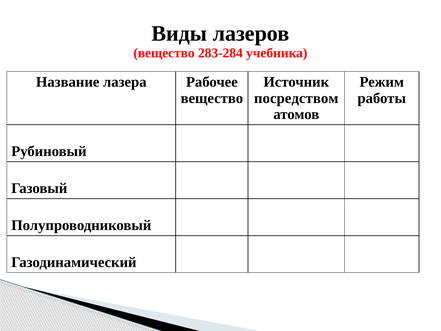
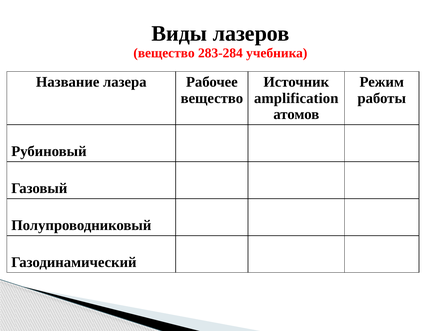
посредством: посредством -> amplification
